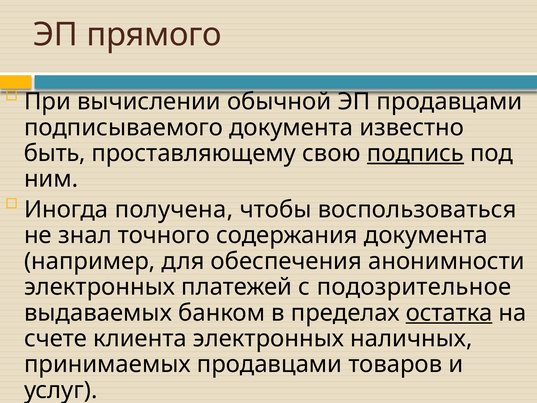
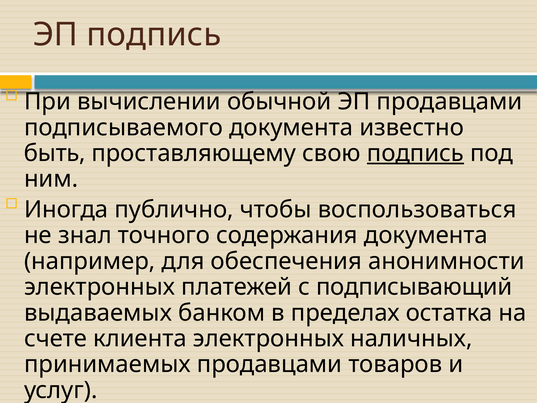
ЭП прямого: прямого -> подпись
получена: получена -> публично
подозрительное: подозрительное -> подписывающий
остатка underline: present -> none
